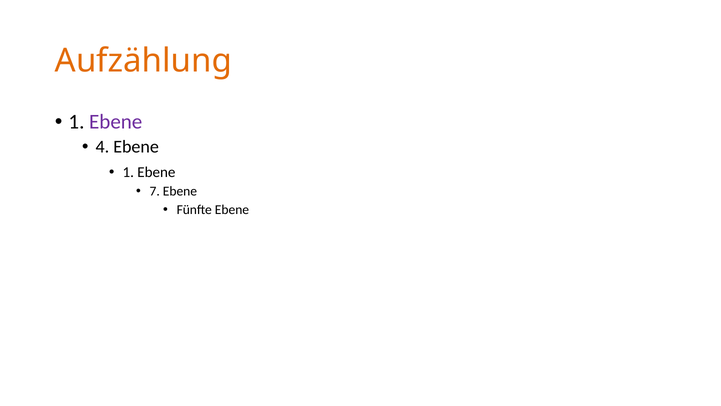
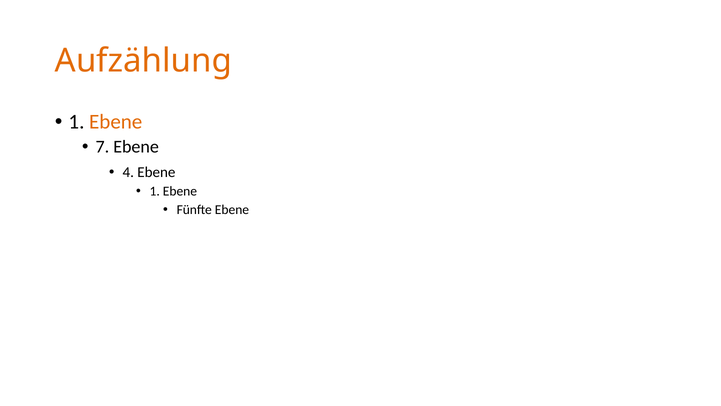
Ebene at (116, 122) colour: purple -> orange
4: 4 -> 7
1 at (128, 172): 1 -> 4
7 at (155, 191): 7 -> 1
